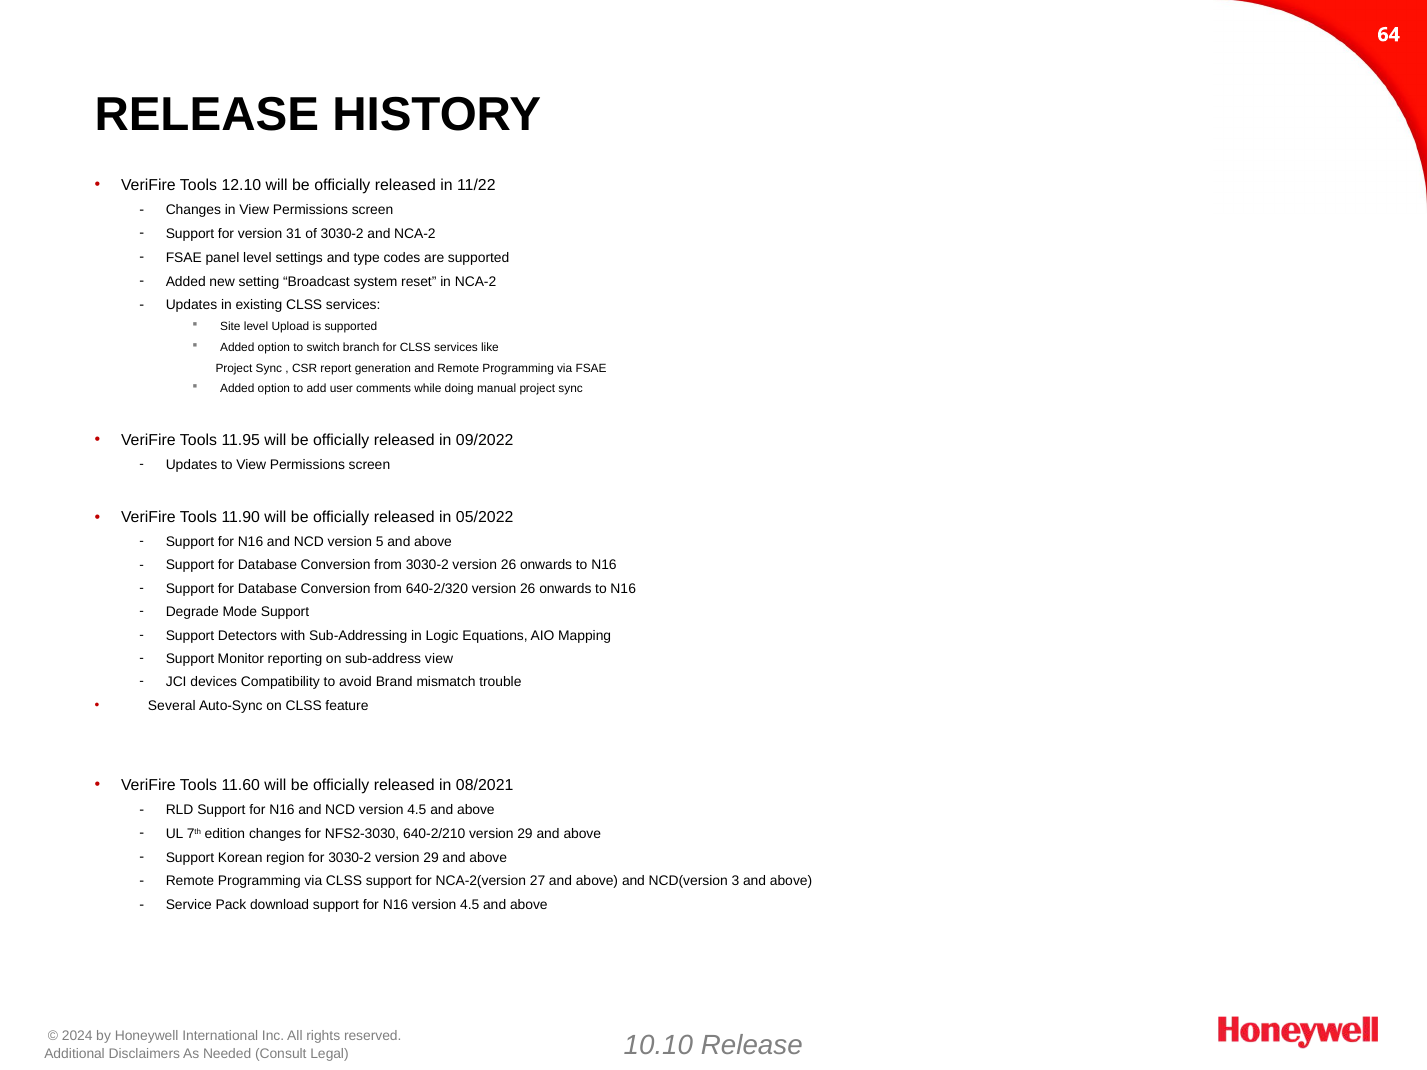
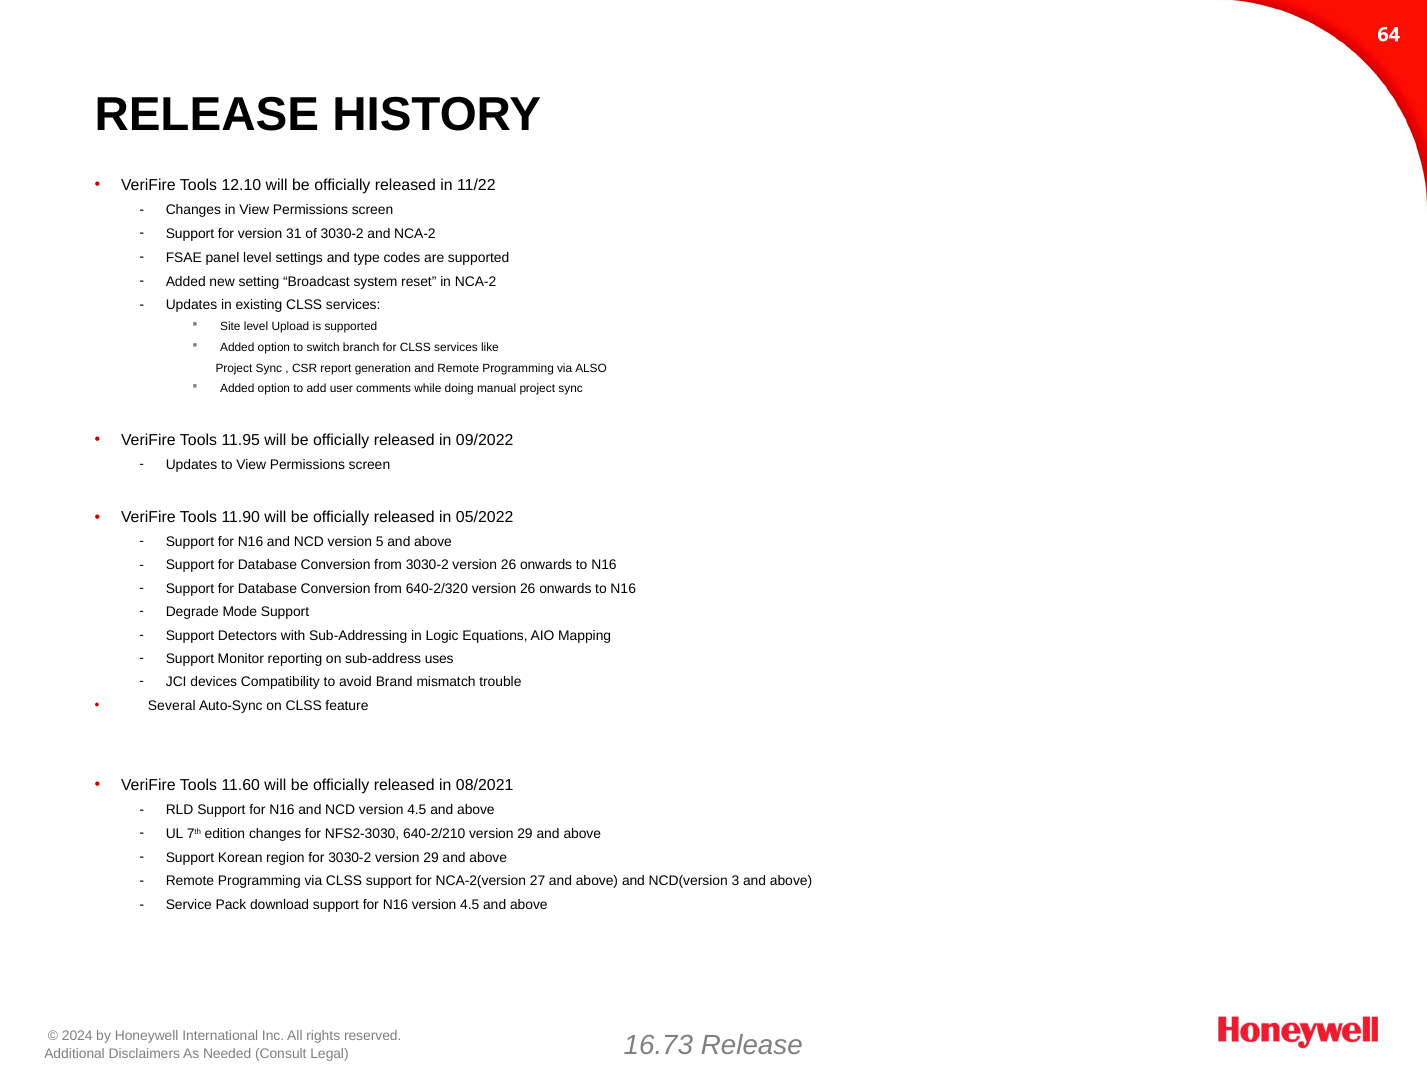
via FSAE: FSAE -> ALSO
sub-address view: view -> uses
10.10: 10.10 -> 16.73
